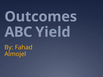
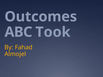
Yield: Yield -> Took
